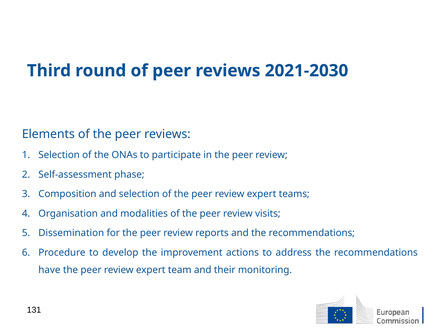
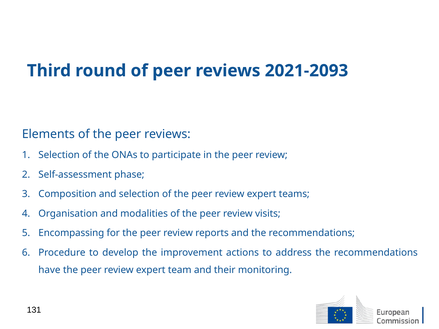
2021-2030: 2021-2030 -> 2021-2093
Dissemination: Dissemination -> Encompassing
